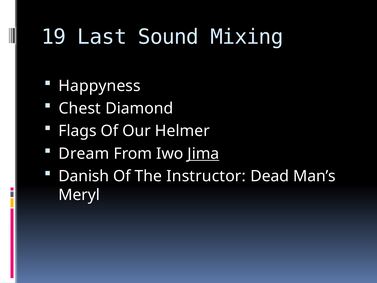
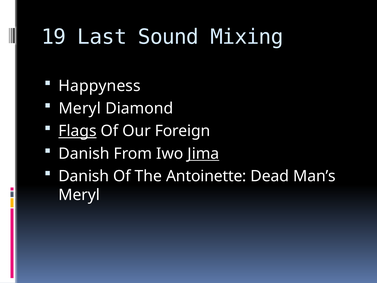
Chest at (80, 108): Chest -> Meryl
Flags underline: none -> present
Helmer: Helmer -> Foreign
Dream at (84, 153): Dream -> Danish
Instructor: Instructor -> Antoinette
